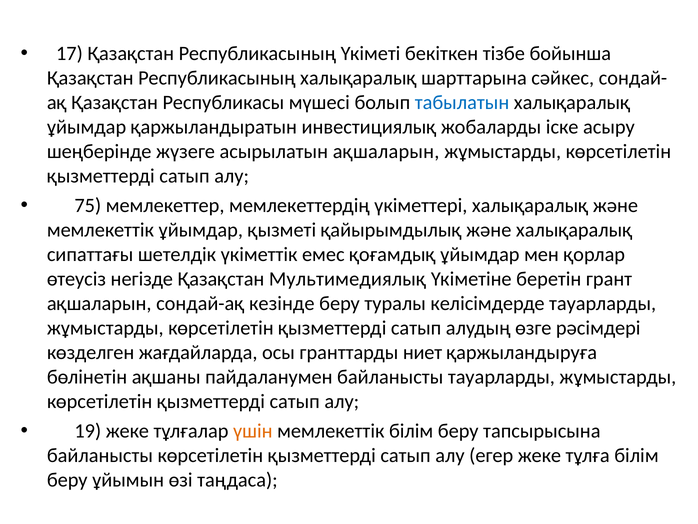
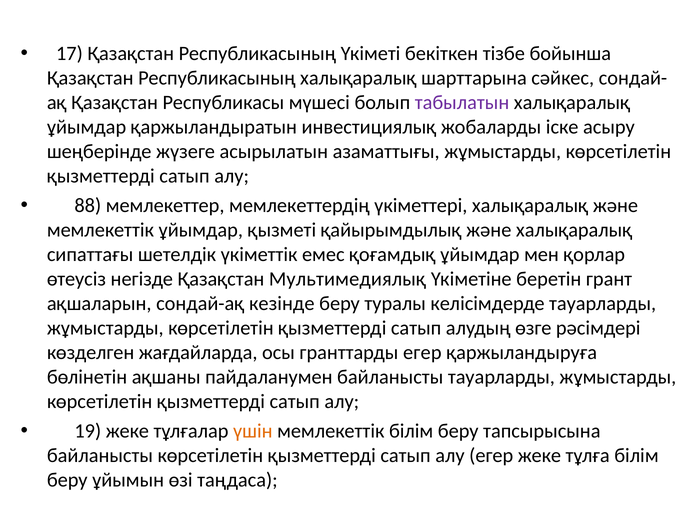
табылатын colour: blue -> purple
асырылатын ақшаларын: ақшаларын -> азаматтығы
75: 75 -> 88
гранттарды ниет: ниет -> егер
